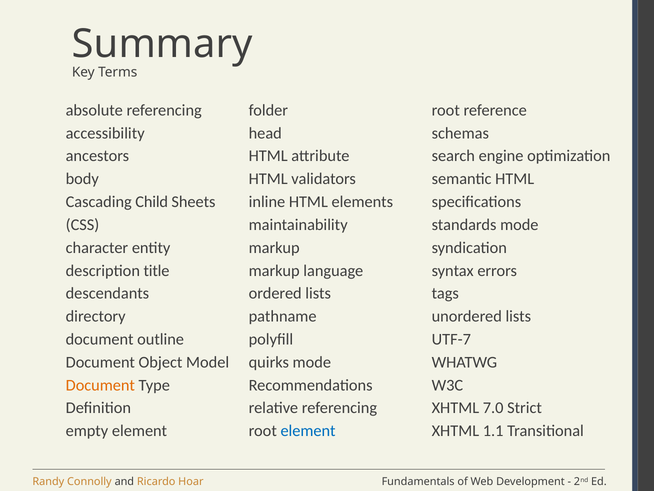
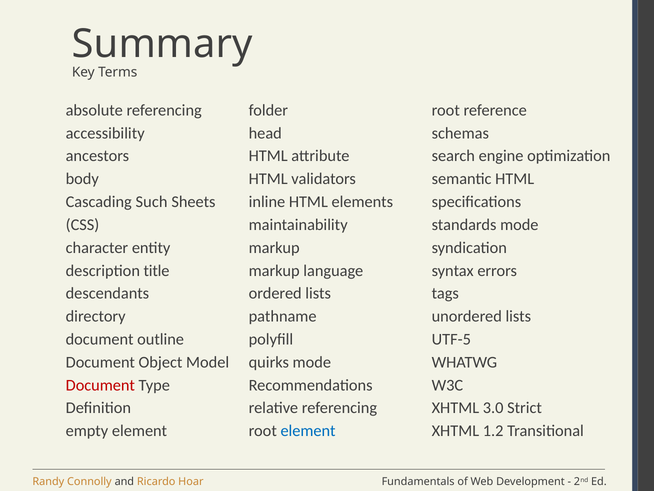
Child: Child -> Such
UTF-7: UTF-7 -> UTF-5
Document at (100, 385) colour: orange -> red
7.0: 7.0 -> 3.0
1.1: 1.1 -> 1.2
